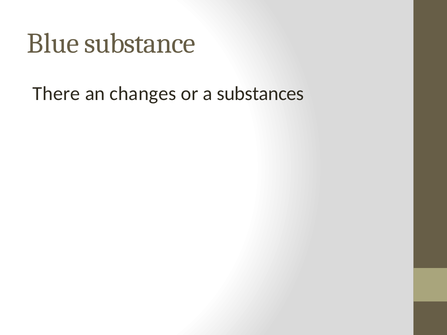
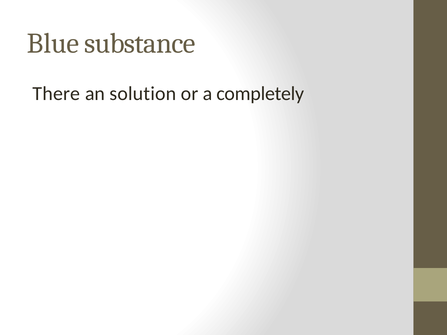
changes: changes -> solution
substances: substances -> completely
